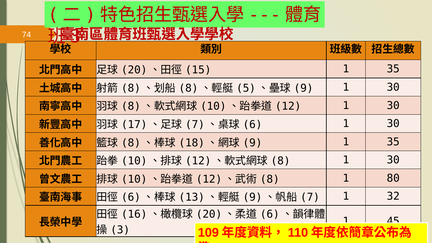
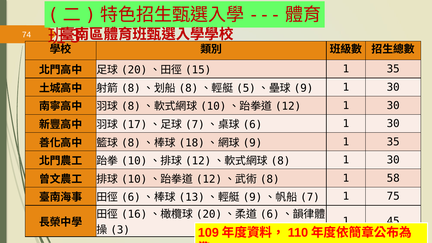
80: 80 -> 58
32: 32 -> 75
